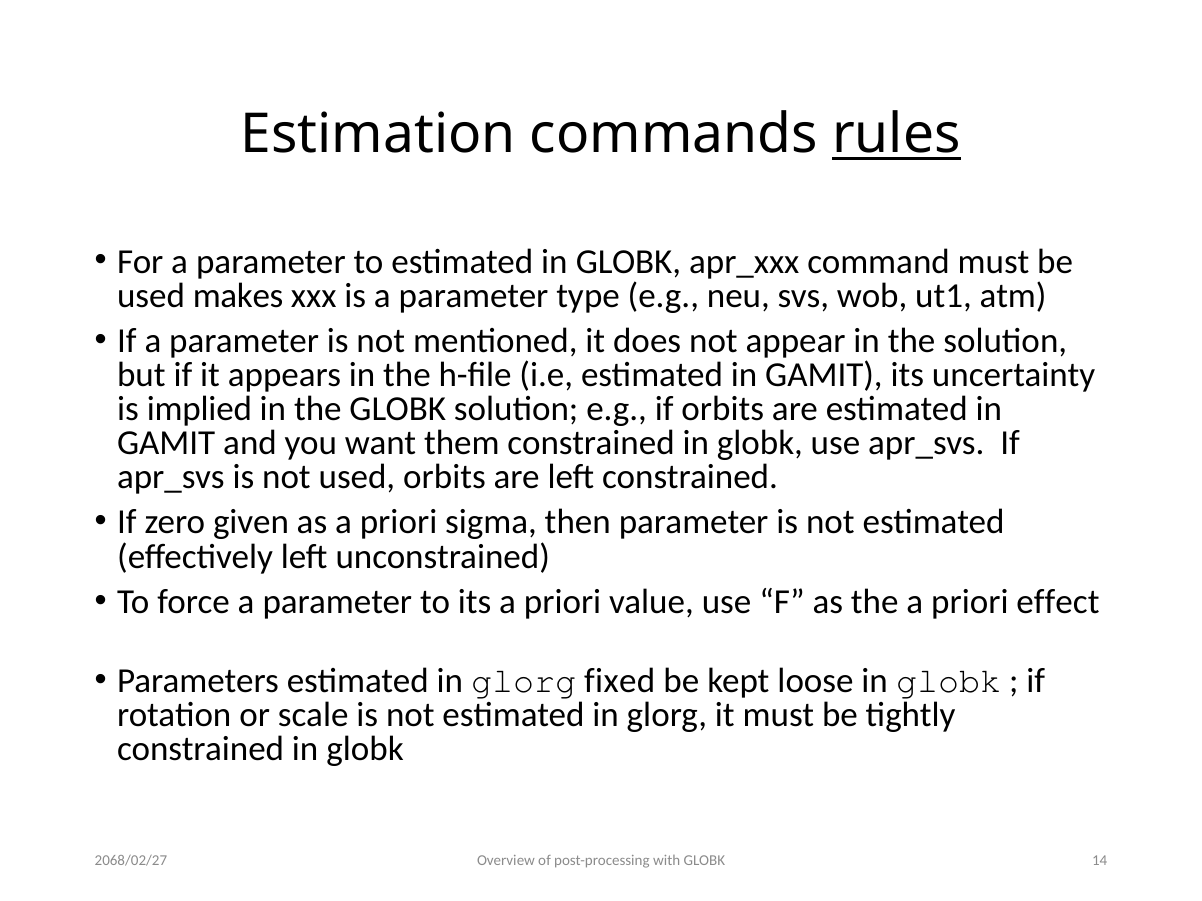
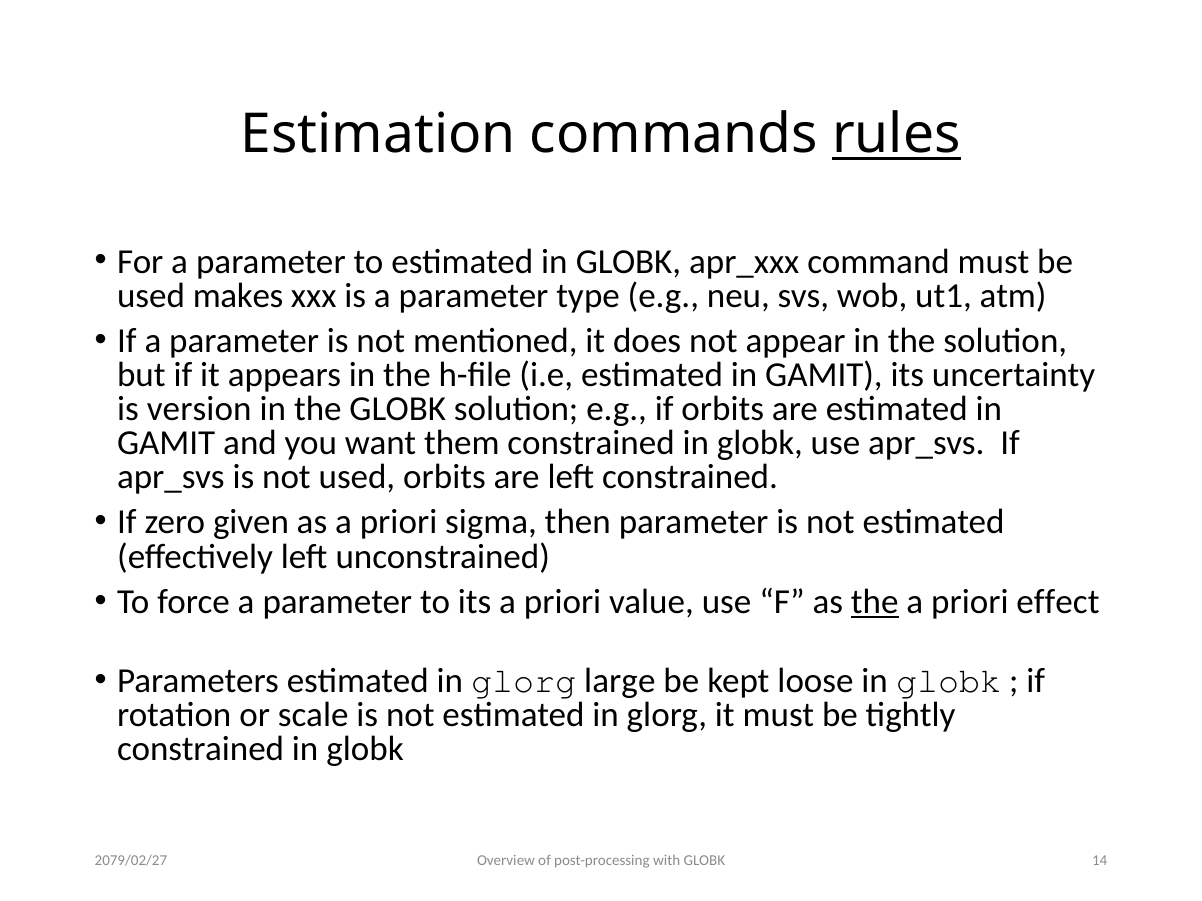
implied: implied -> version
the at (875, 602) underline: none -> present
fixed: fixed -> large
2068/02/27: 2068/02/27 -> 2079/02/27
